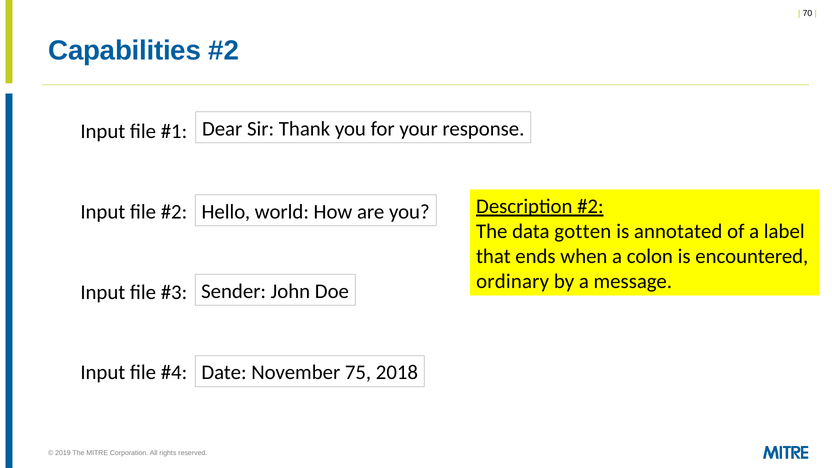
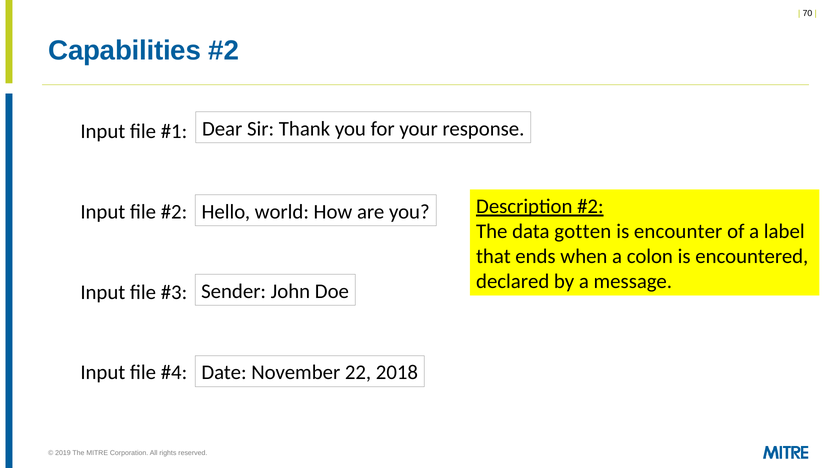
annotated: annotated -> encounter
ordinary: ordinary -> declared
75: 75 -> 22
